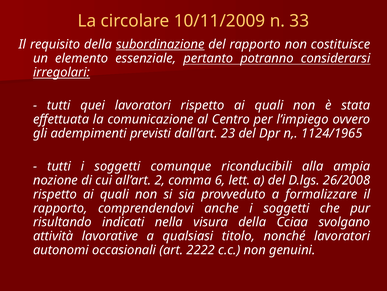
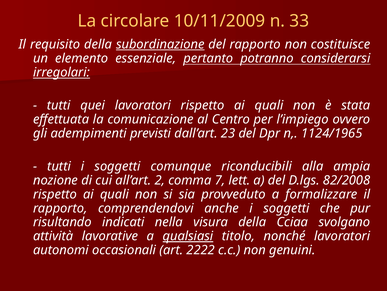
6: 6 -> 7
26/2008: 26/2008 -> 82/2008
qualsiasi underline: none -> present
